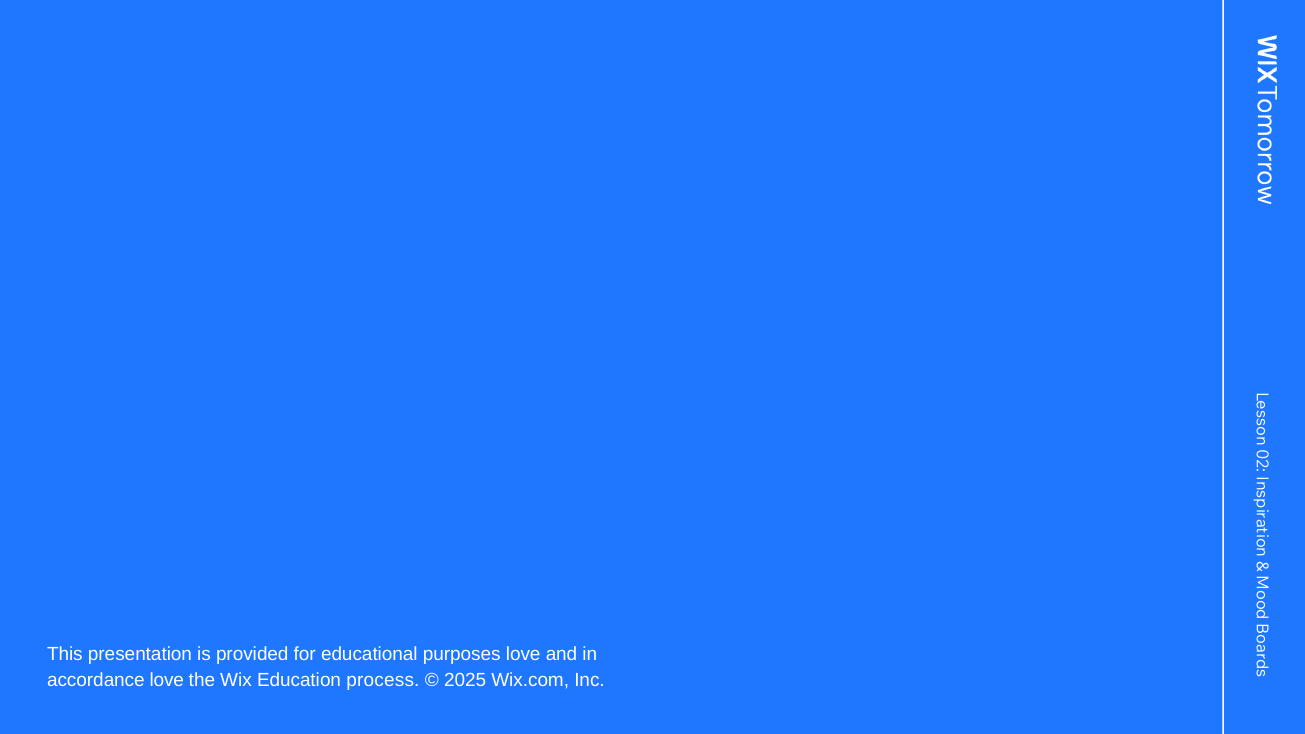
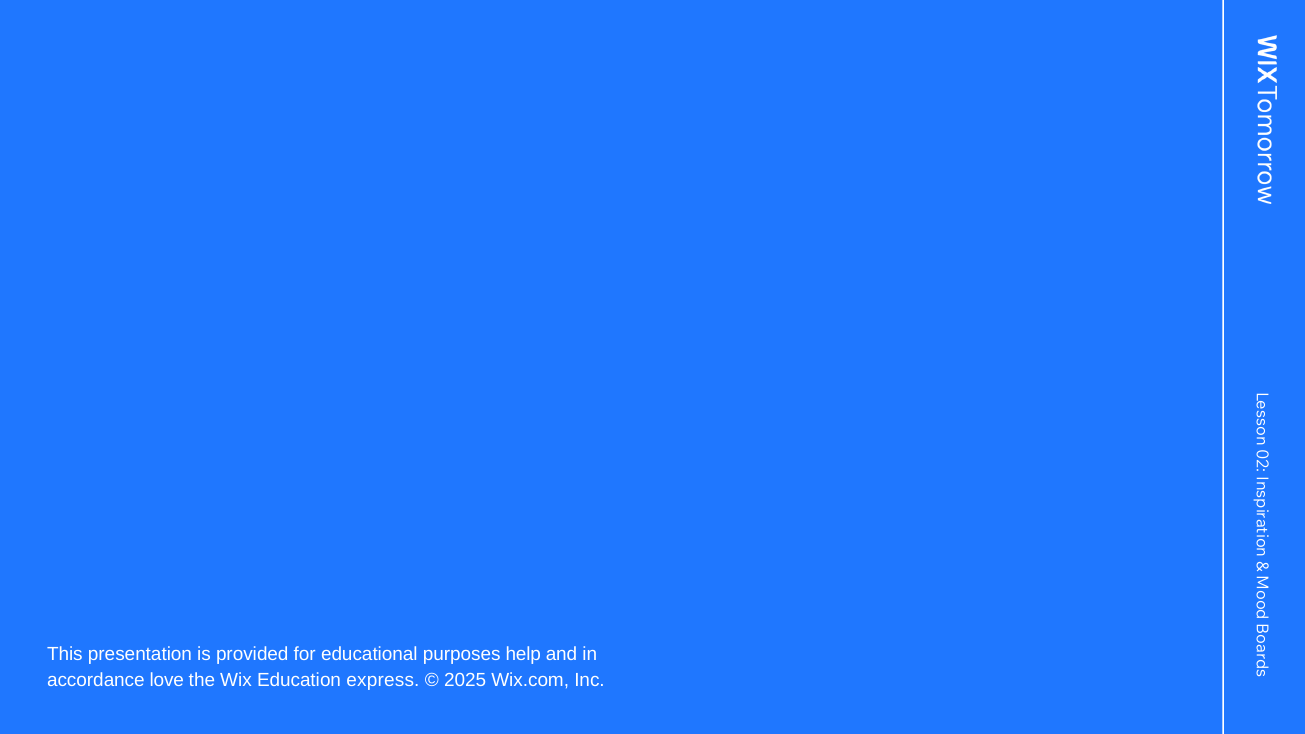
purposes love: love -> help
process: process -> express
